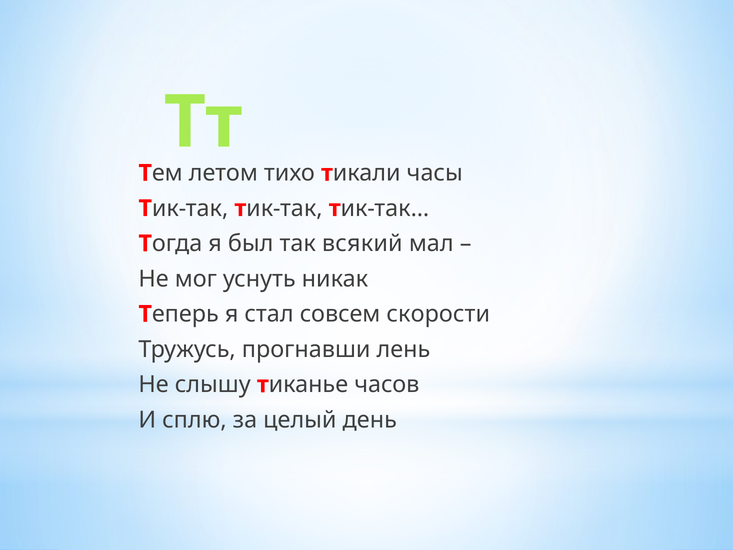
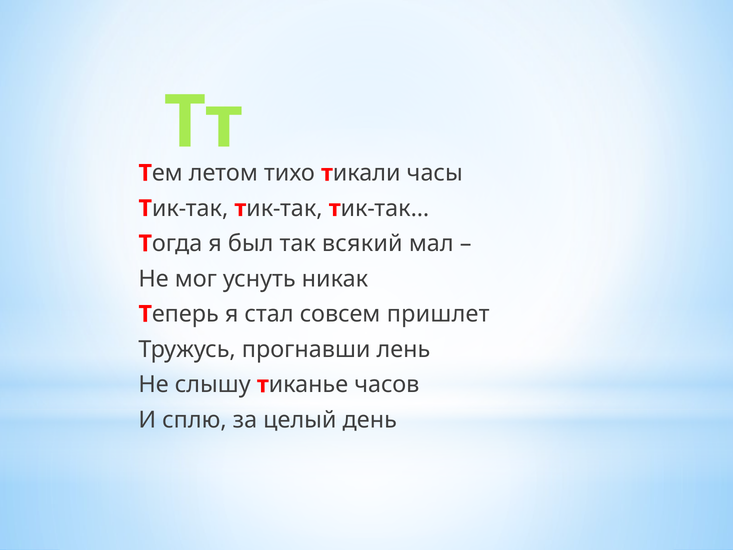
скорости: скорости -> пришлет
